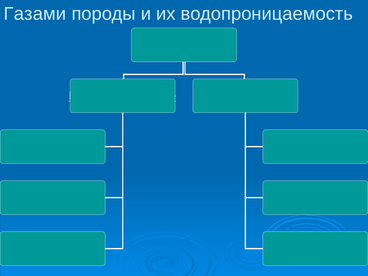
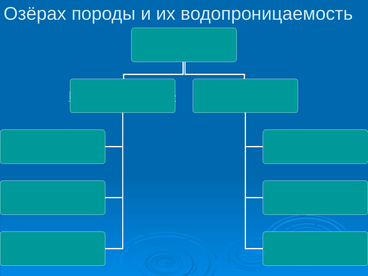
Газами: Газами -> Озёрах
